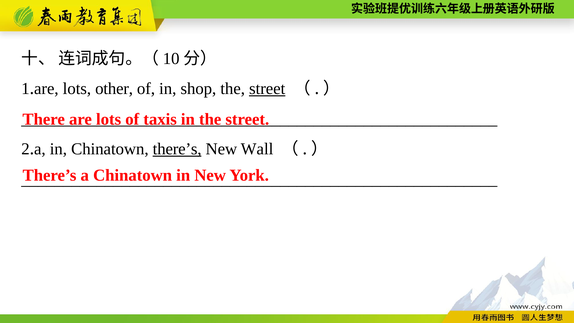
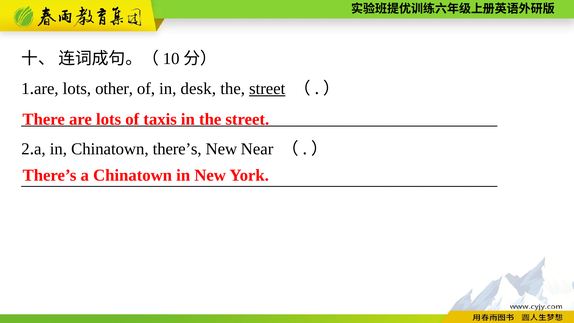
shop: shop -> desk
there’s at (177, 149) underline: present -> none
Wall: Wall -> Near
